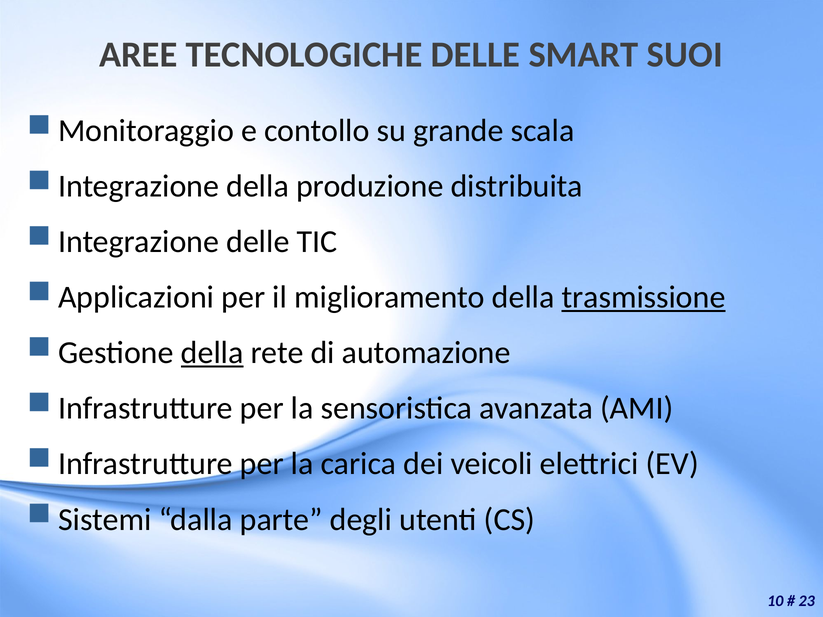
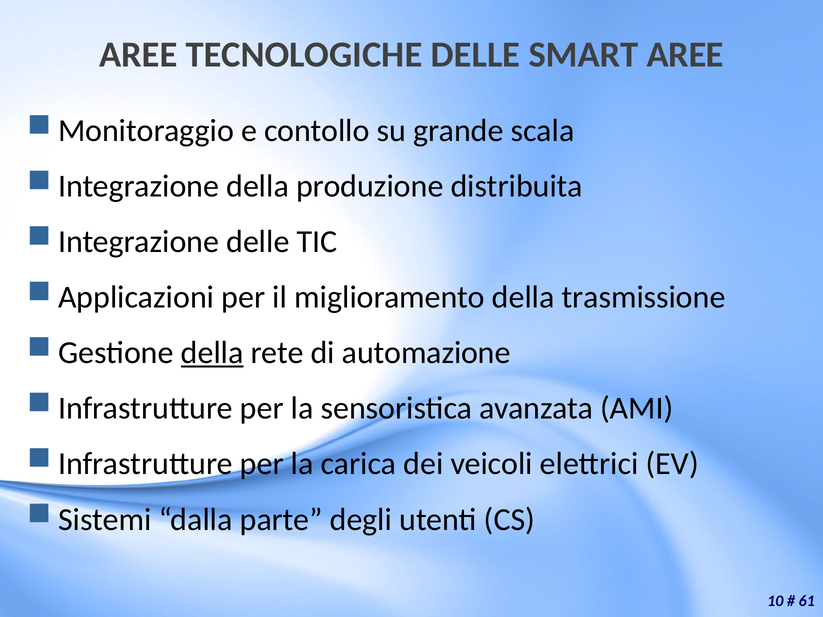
SMART SUOI: SUOI -> AREE
trasmissione underline: present -> none
23: 23 -> 61
